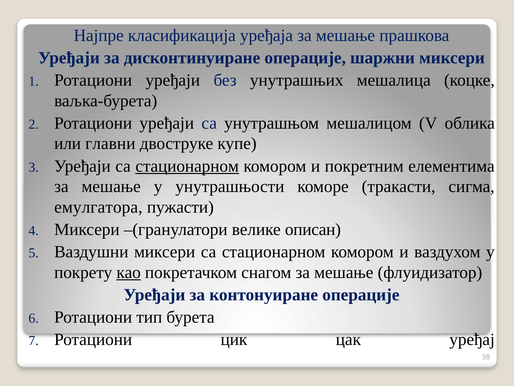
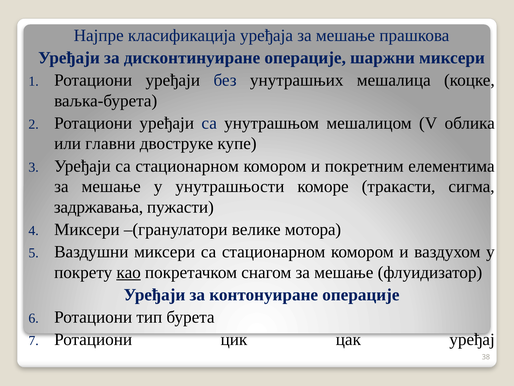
стационарном at (187, 166) underline: present -> none
емулгатора: емулгатора -> задржавања
описан: описан -> мотора
